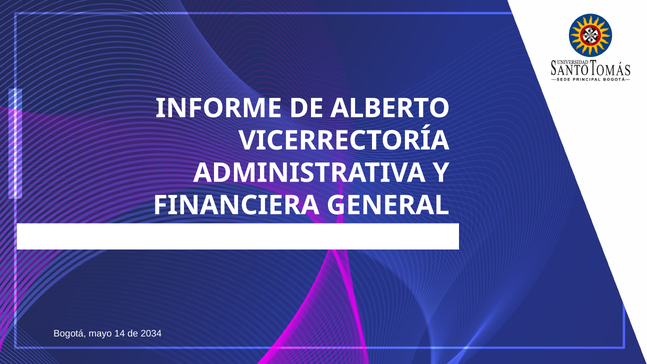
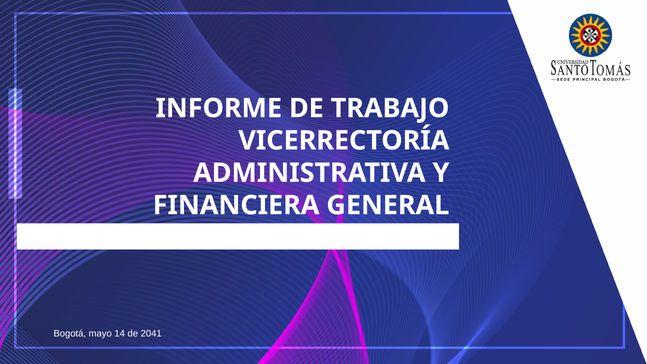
ALBERTO: ALBERTO -> TRABAJO
2034: 2034 -> 2041
